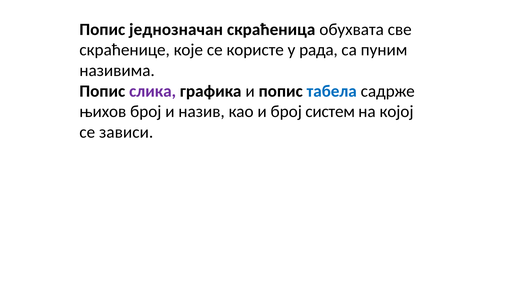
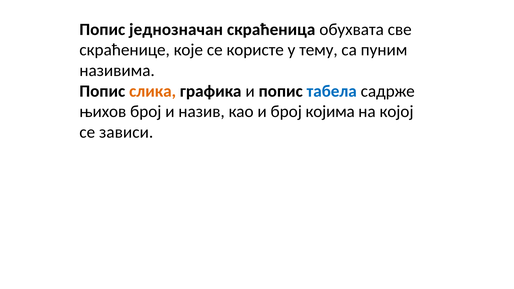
рада: рада -> тему
слика colour: purple -> orange
систем: систем -> којима
